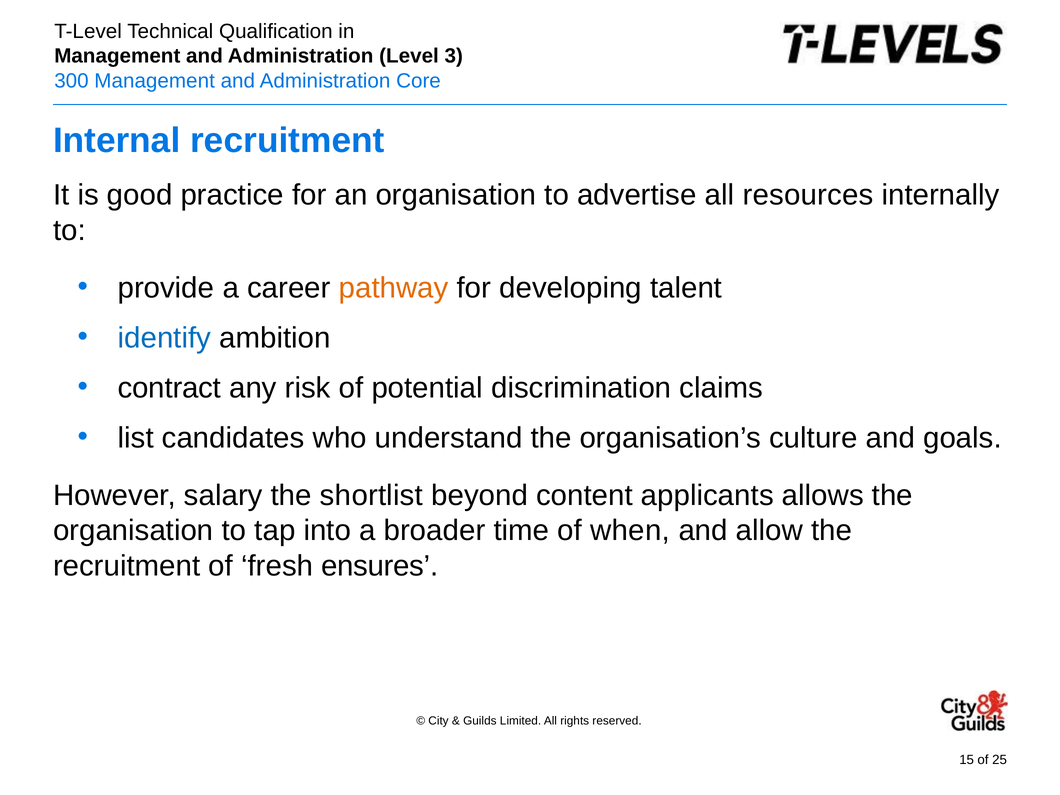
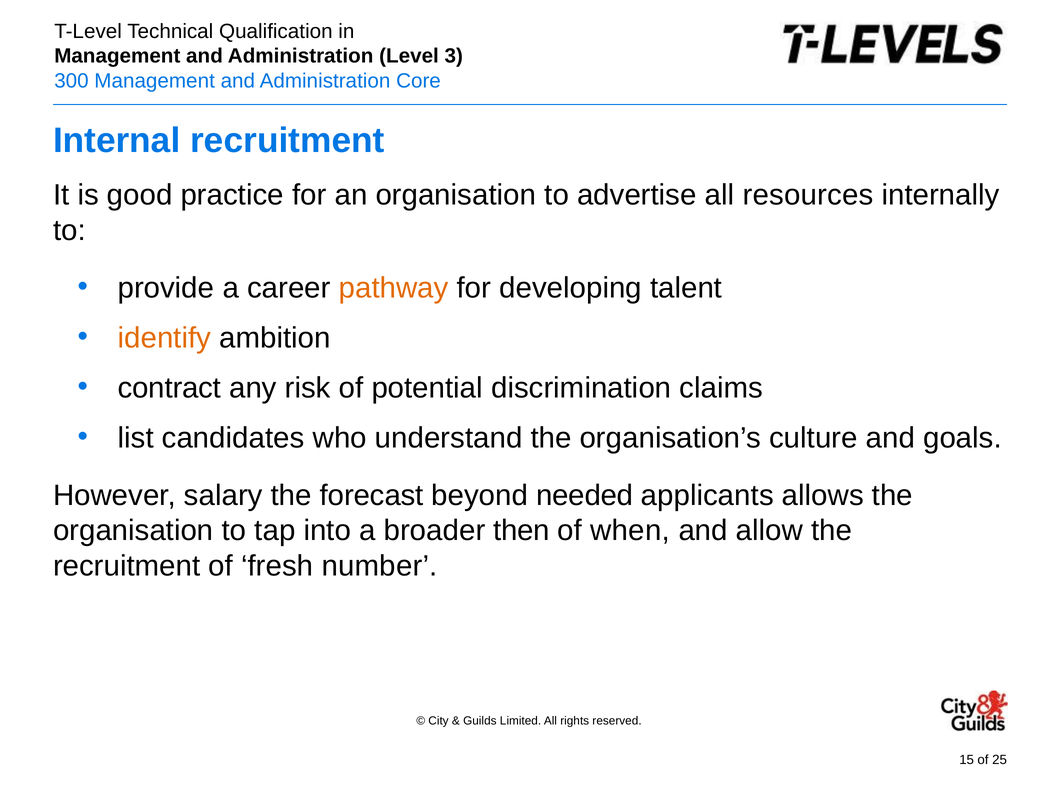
identify colour: blue -> orange
shortlist: shortlist -> forecast
content: content -> needed
time: time -> then
ensures: ensures -> number
